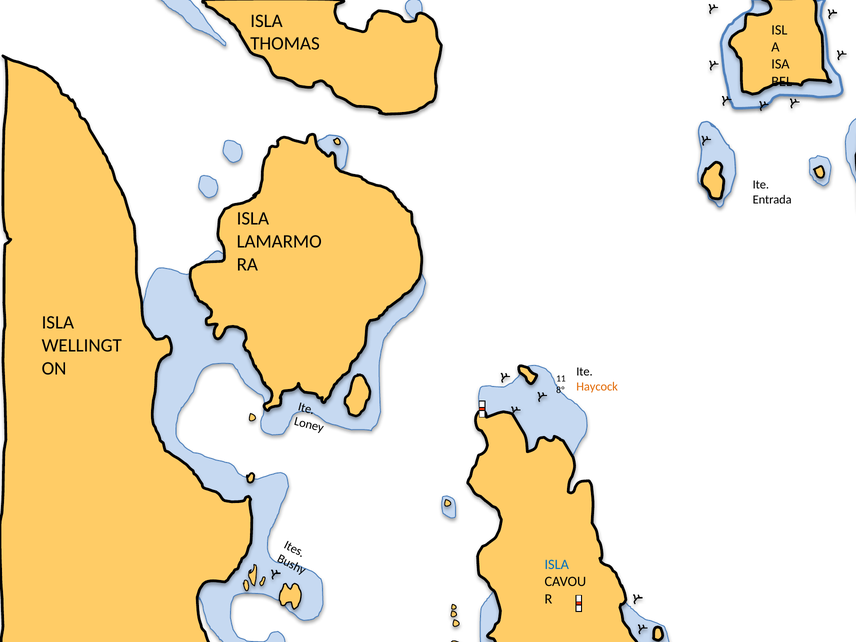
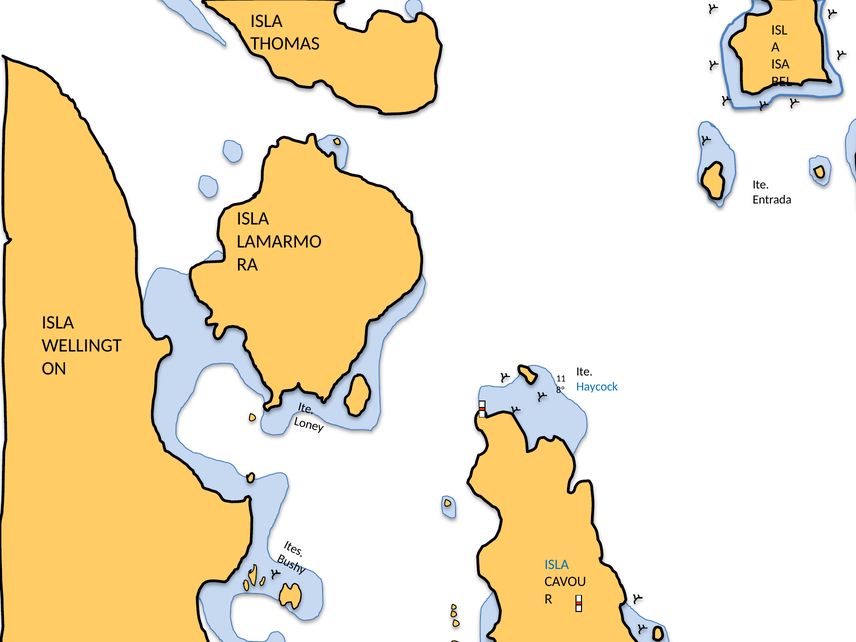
Haycock colour: orange -> blue
